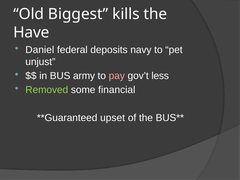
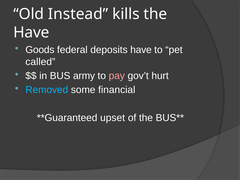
Biggest: Biggest -> Instead
Daniel: Daniel -> Goods
deposits navy: navy -> have
unjust: unjust -> called
less: less -> hurt
Removed colour: light green -> light blue
